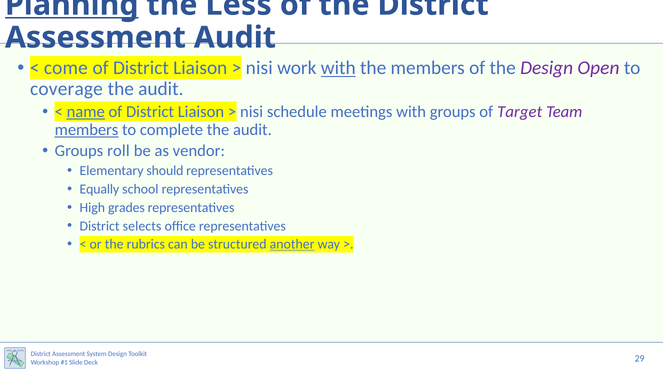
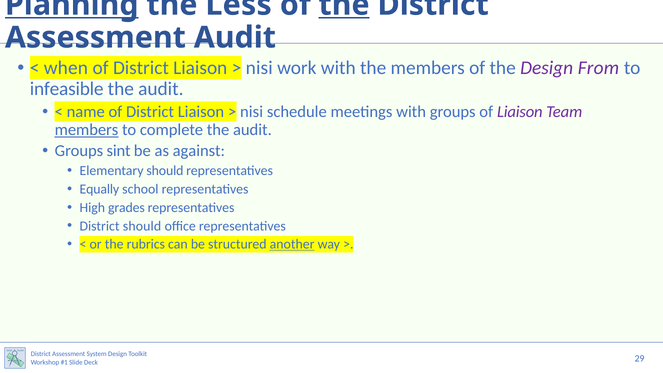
the at (344, 5) underline: none -> present
come: come -> when
with at (338, 68) underline: present -> none
Open: Open -> From
coverage: coverage -> infeasible
name underline: present -> none
of Target: Target -> Liaison
roll: roll -> sint
vendor: vendor -> against
District selects: selects -> should
